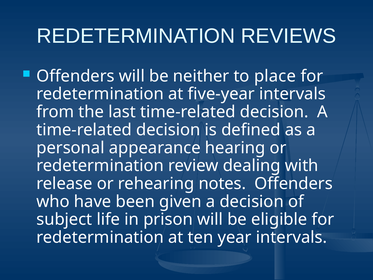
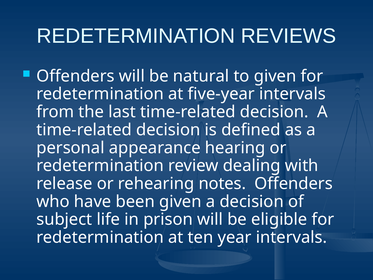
neither: neither -> natural
to place: place -> given
